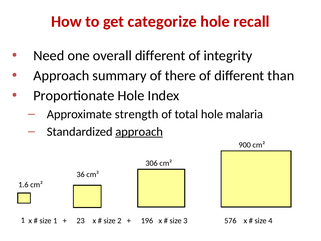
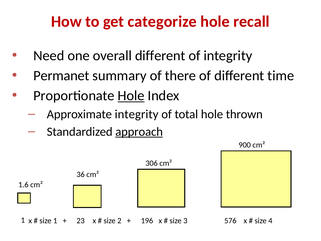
Approach at (61, 76): Approach -> Permanet
than: than -> time
Hole at (131, 96) underline: none -> present
Approximate strength: strength -> integrity
malaria: malaria -> thrown
